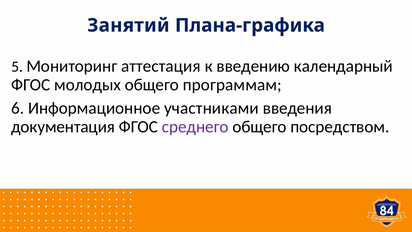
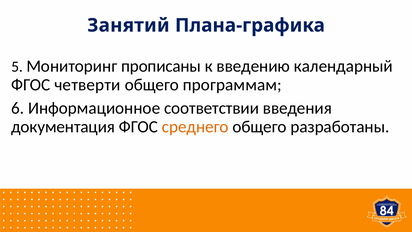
аттестация: аттестация -> прописаны
молодых: молодых -> четверти
участниками: участниками -> соответствии
среднего colour: purple -> orange
посредством: посредством -> разработаны
